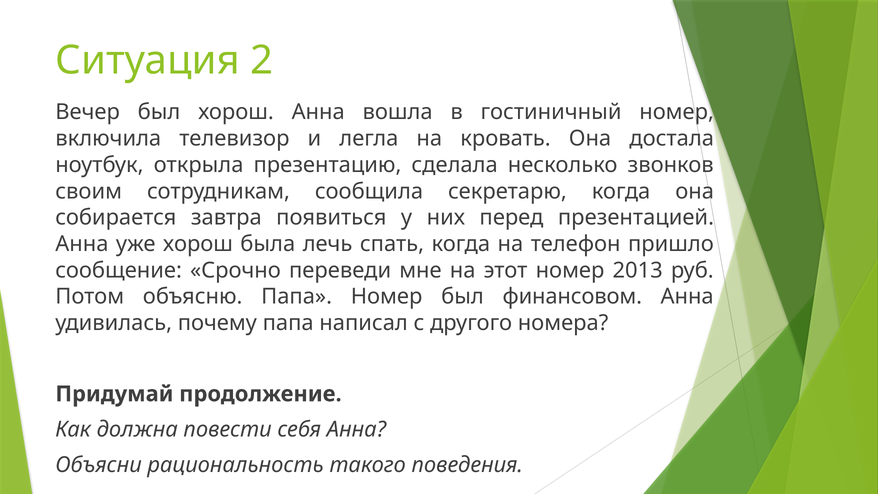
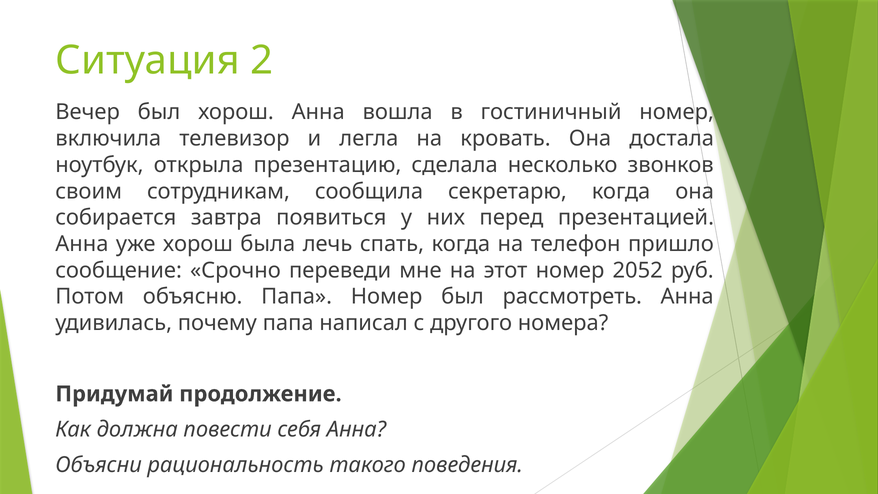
2013: 2013 -> 2052
финансовом: финансовом -> рассмотреть
